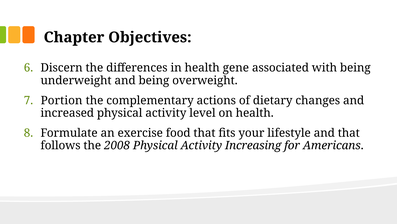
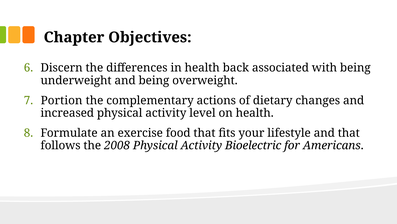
gene: gene -> back
Increasing: Increasing -> Bioelectric
